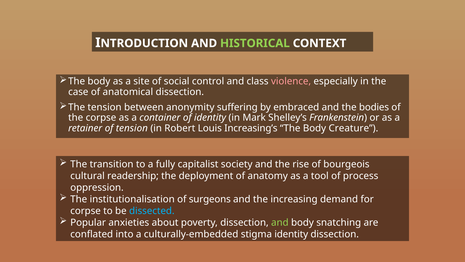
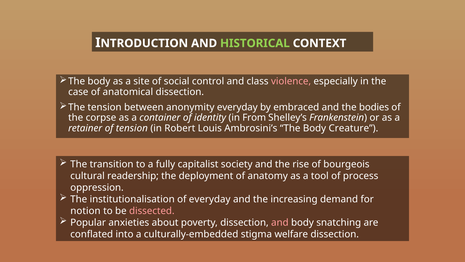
anonymity suffering: suffering -> everyday
Mark: Mark -> From
Increasing’s: Increasing’s -> Ambrosini’s
of surgeons: surgeons -> everyday
corpse at (86, 211): corpse -> notion
dissected colour: light blue -> pink
and at (280, 222) colour: light green -> pink
stigma identity: identity -> welfare
